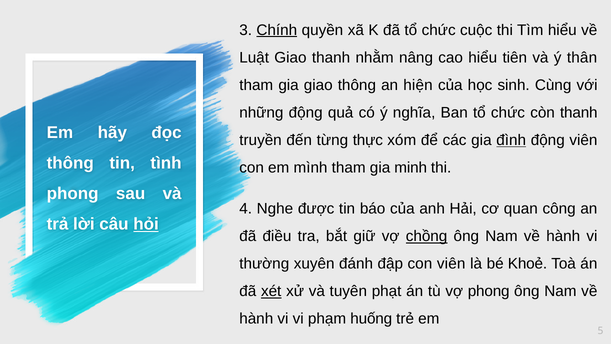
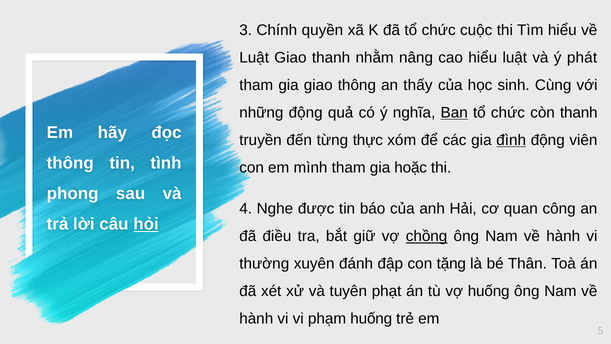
Chính underline: present -> none
hiểu tiên: tiên -> luật
thân: thân -> phát
hiện: hiện -> thấy
Ban underline: none -> present
minh: minh -> hoặc
con viên: viên -> tặng
Khoẻ: Khoẻ -> Thân
xét underline: present -> none
vợ phong: phong -> huống
